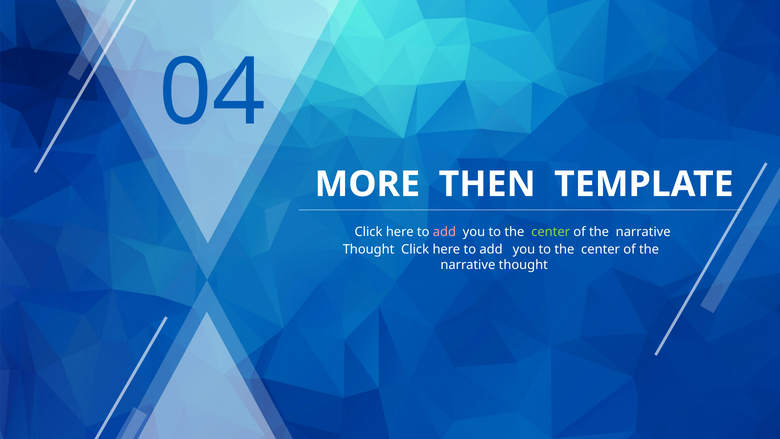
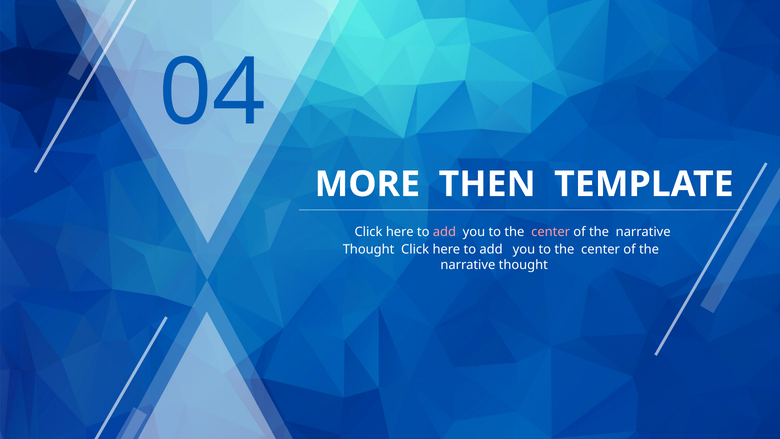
center at (551, 232) colour: light green -> pink
